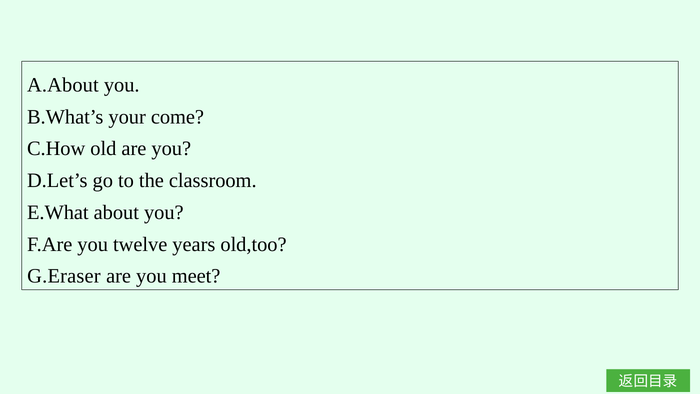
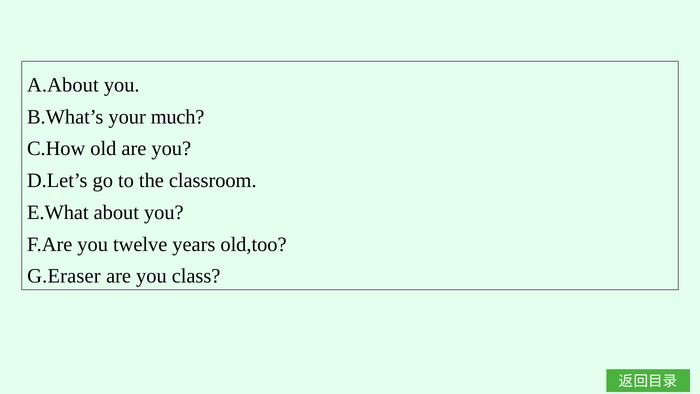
come: come -> much
meet: meet -> class
